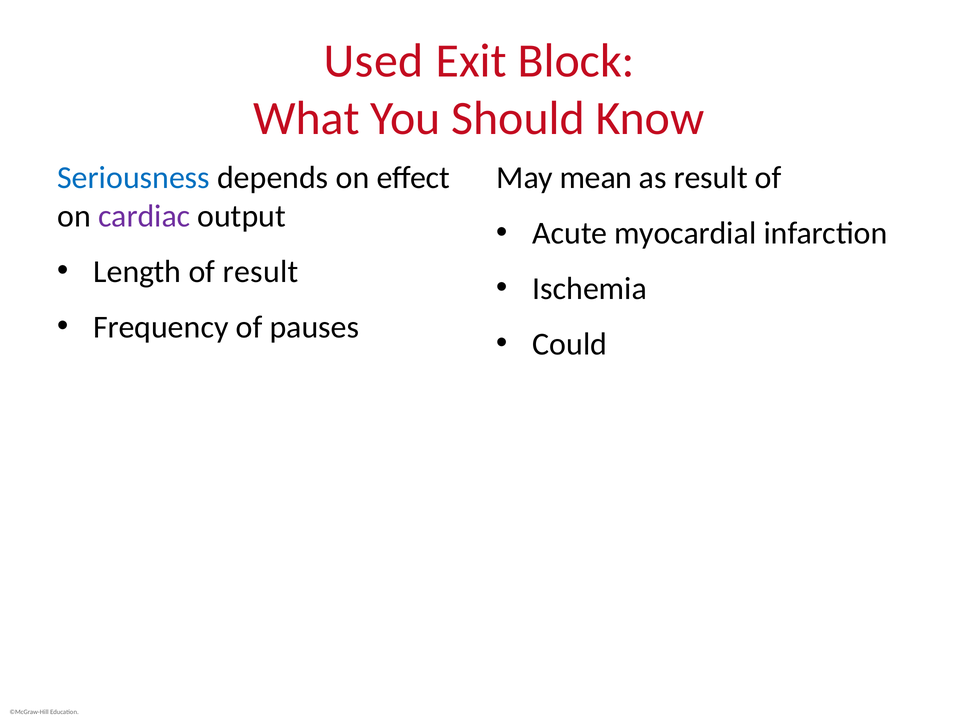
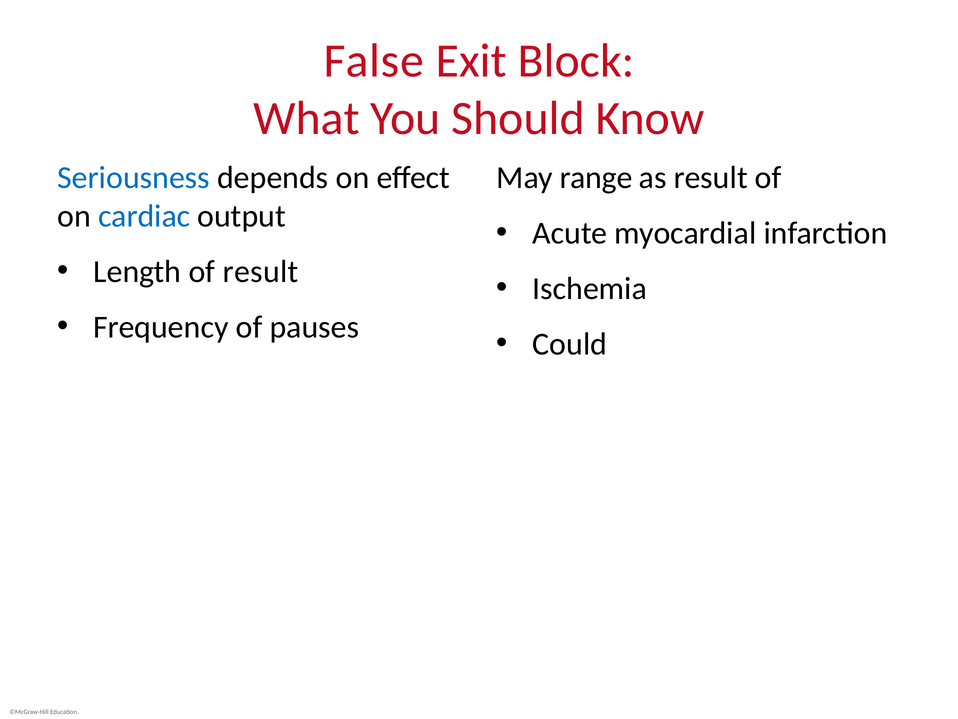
Used: Used -> False
mean: mean -> range
cardiac colour: purple -> blue
